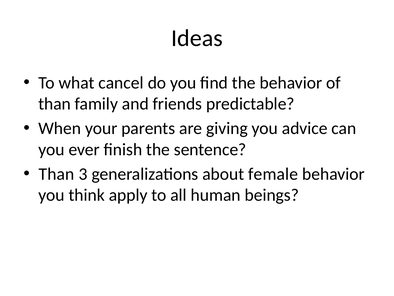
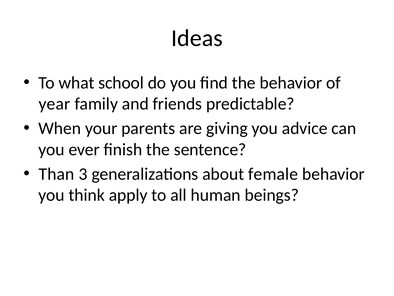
cancel: cancel -> school
than at (55, 104): than -> year
